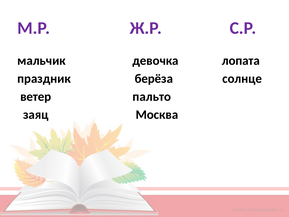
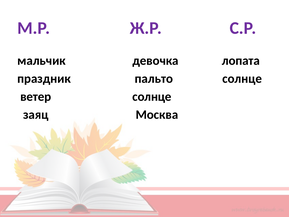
берёза: берёза -> пальто
ветер пальто: пальто -> солнце
